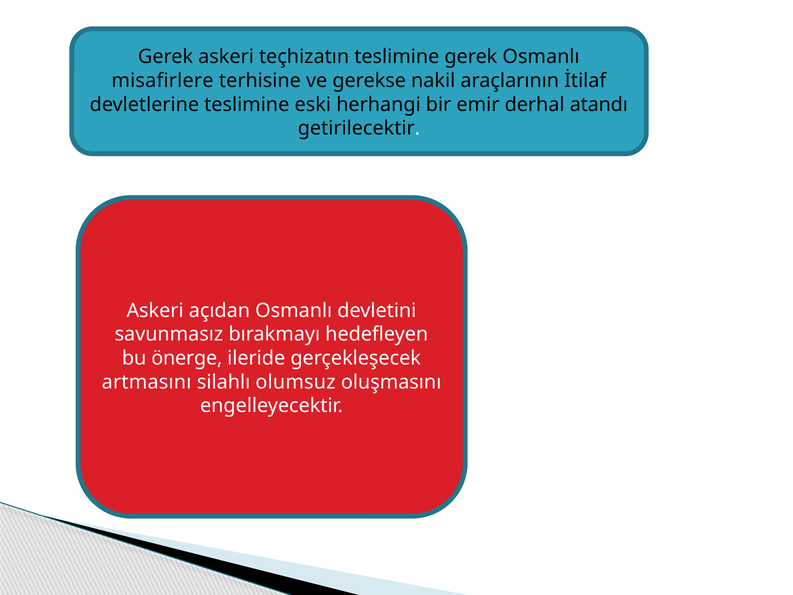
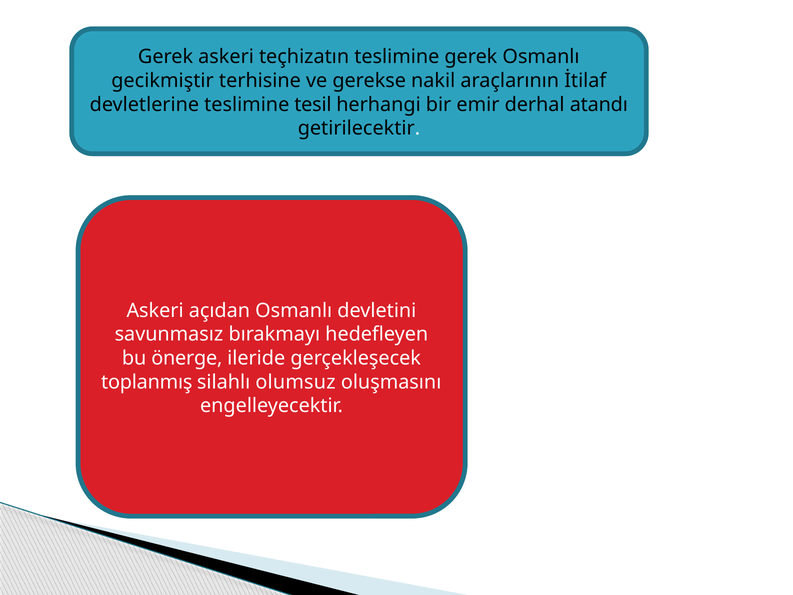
misafirlere: misafirlere -> gecikmiştir
eski: eski -> tesil
artmasını: artmasını -> toplanmış
